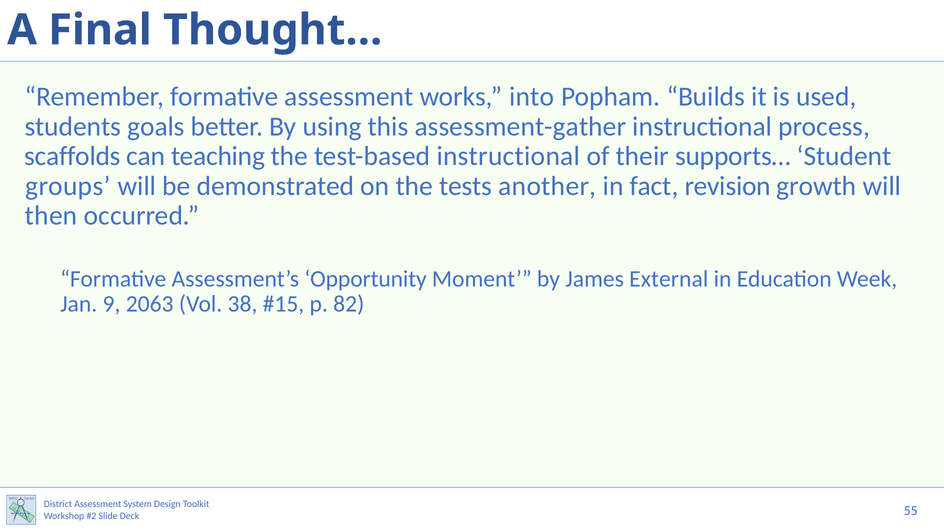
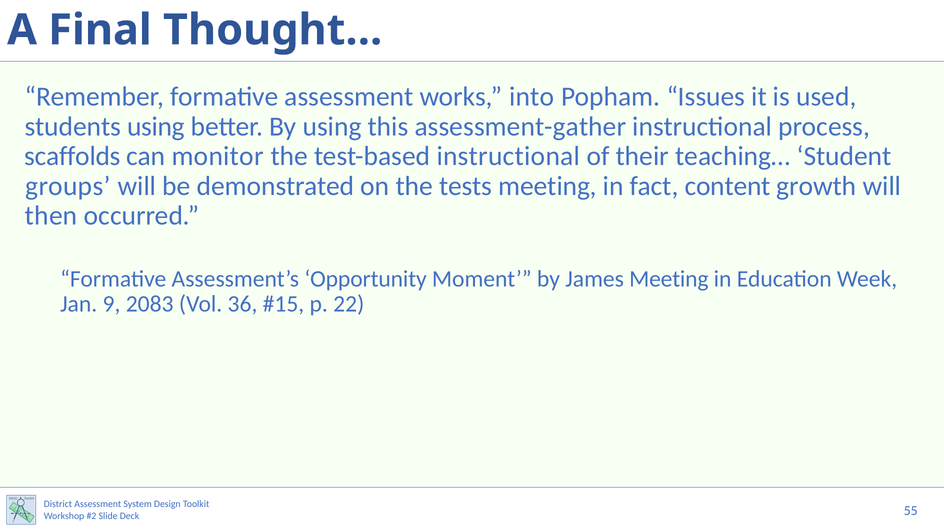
Builds: Builds -> Issues
students goals: goals -> using
teaching: teaching -> monitor
supports…: supports… -> teaching…
tests another: another -> meeting
revision: revision -> content
James External: External -> Meeting
2063: 2063 -> 2083
38: 38 -> 36
82: 82 -> 22
